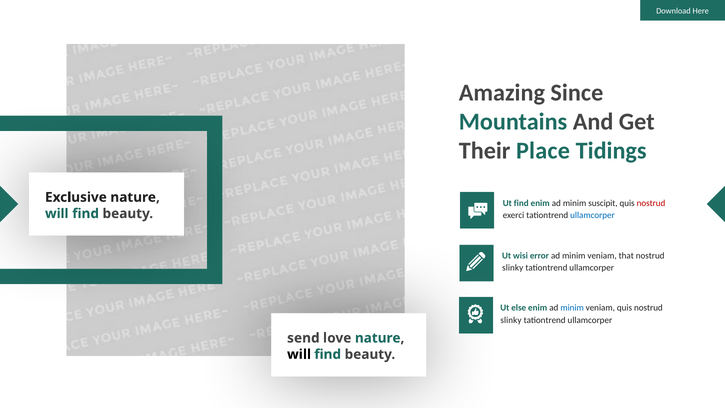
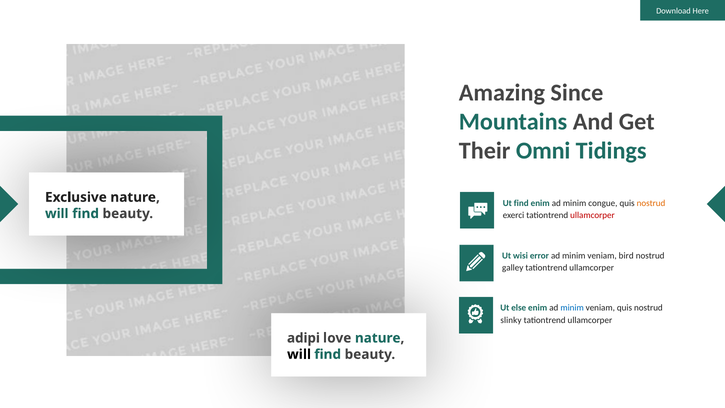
Place: Place -> Omni
suscipit: suscipit -> congue
nostrud at (651, 203) colour: red -> orange
ullamcorper at (592, 215) colour: blue -> red
that: that -> bird
slinky at (513, 268): slinky -> galley
send: send -> adipi
